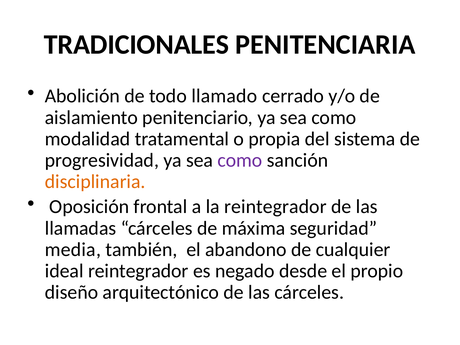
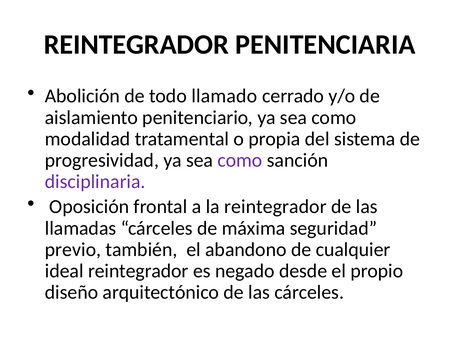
TRADICIONALES at (136, 45): TRADICIONALES -> REINTEGRADOR
disciplinaria colour: orange -> purple
media: media -> previo
